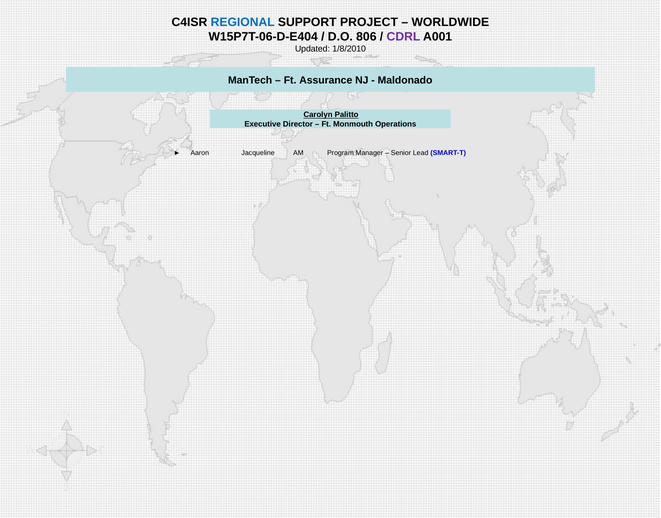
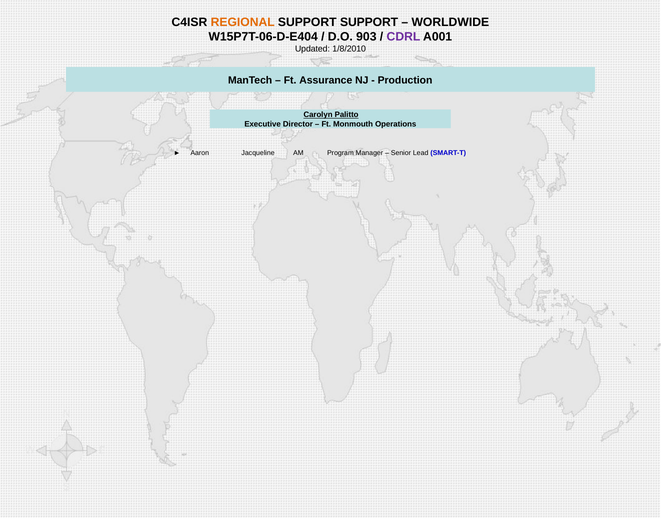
REGIONAL colour: blue -> orange
SUPPORT PROJECT: PROJECT -> SUPPORT
806: 806 -> 903
Maldonado: Maldonado -> Production
